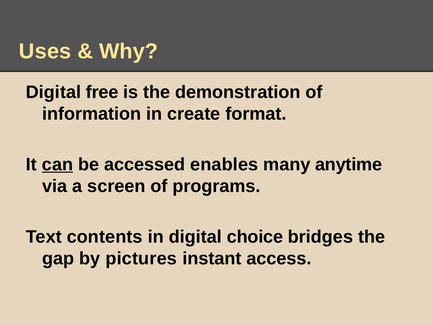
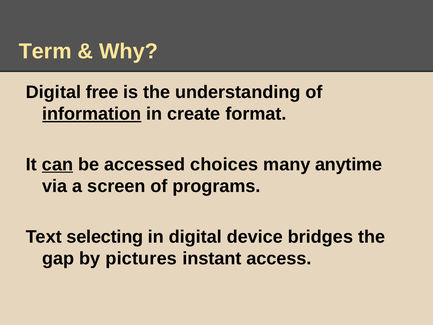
Uses: Uses -> Term
demonstration: demonstration -> understanding
information underline: none -> present
enables: enables -> choices
contents: contents -> selecting
choice: choice -> device
